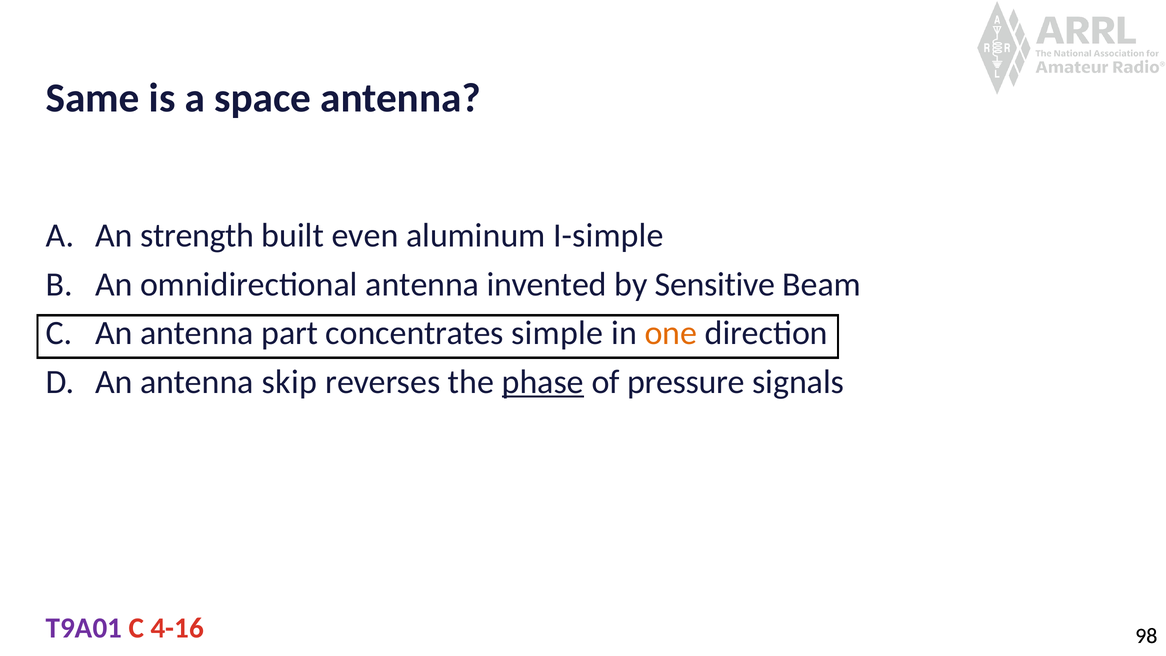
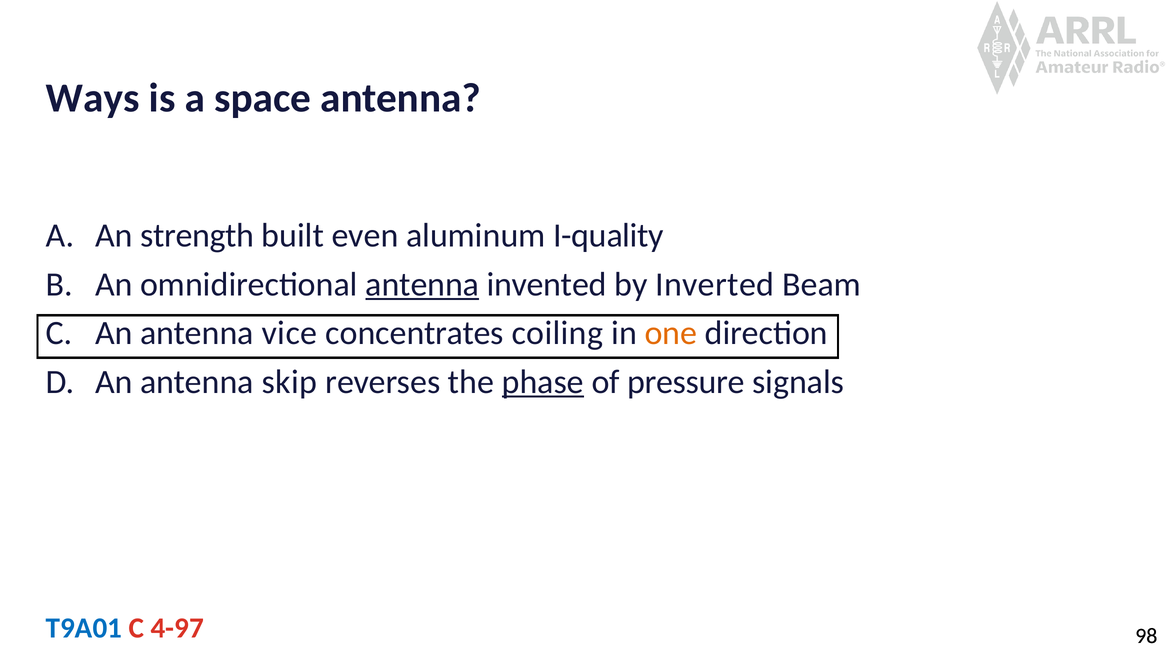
Same: Same -> Ways
I-simple: I-simple -> I-quality
antenna at (422, 284) underline: none -> present
Sensitive: Sensitive -> Inverted
part: part -> vice
simple: simple -> coiling
T9A01 colour: purple -> blue
4-16: 4-16 -> 4-97
